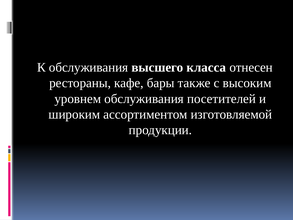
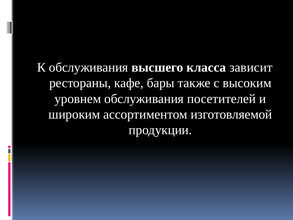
отнесен: отнесен -> зависит
